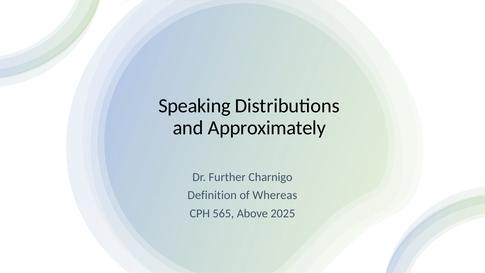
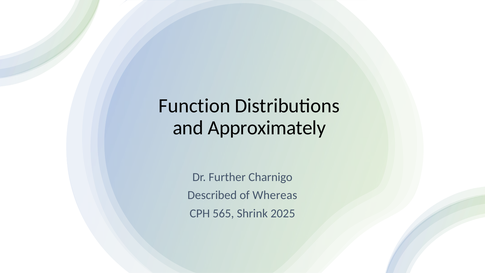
Speaking: Speaking -> Function
Definition: Definition -> Described
Above: Above -> Shrink
